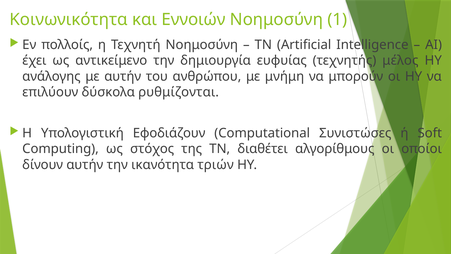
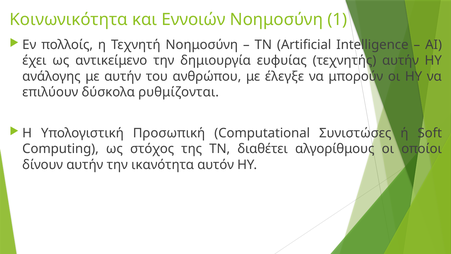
τεχνητής μέλος: μέλος -> αυτήν
μνήμη: μνήμη -> έλεγξε
Εφοδιάζουν: Εφοδιάζουν -> Προσωπική
τριών: τριών -> αυτόν
